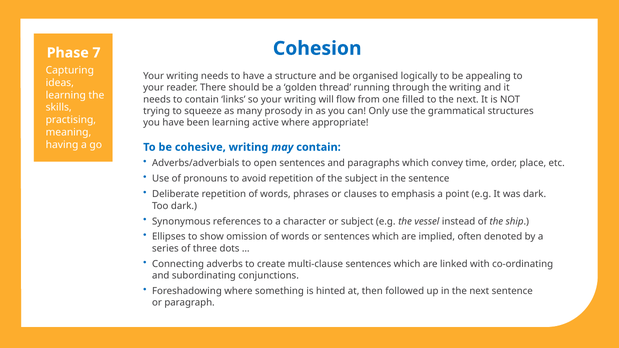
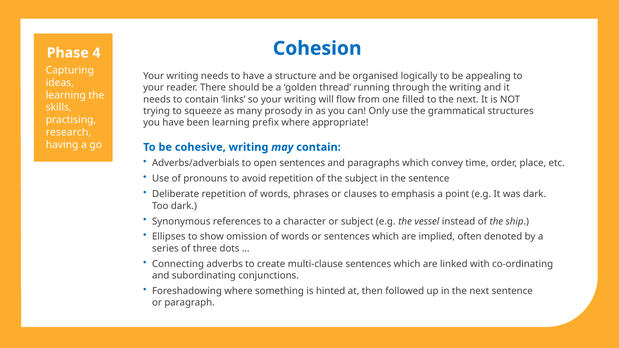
7: 7 -> 4
active: active -> prefix
meaning: meaning -> research
